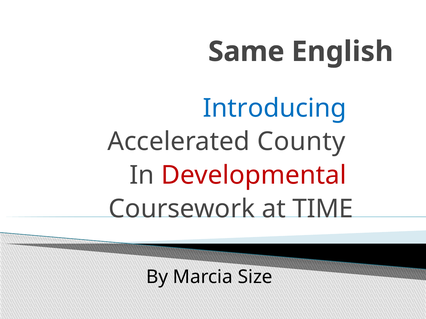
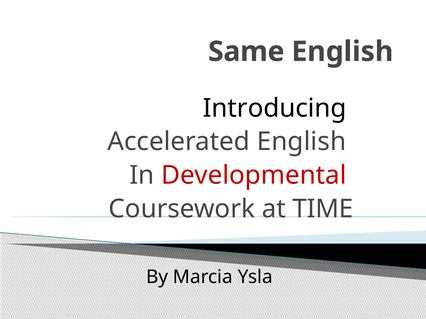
Introducing colour: blue -> black
Accelerated County: County -> English
Size: Size -> Ysla
